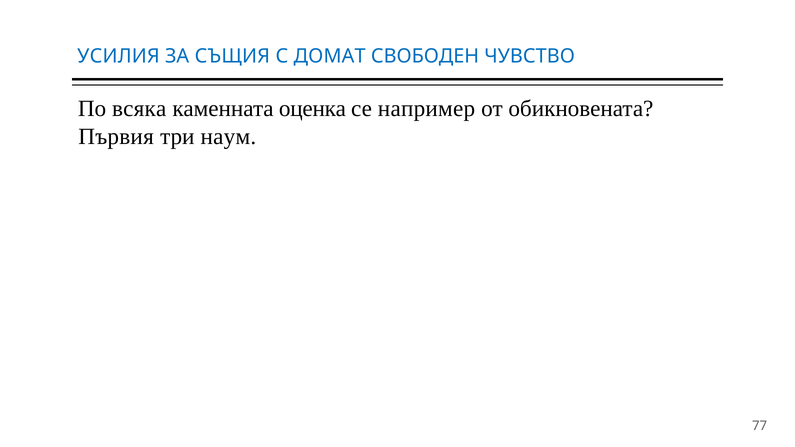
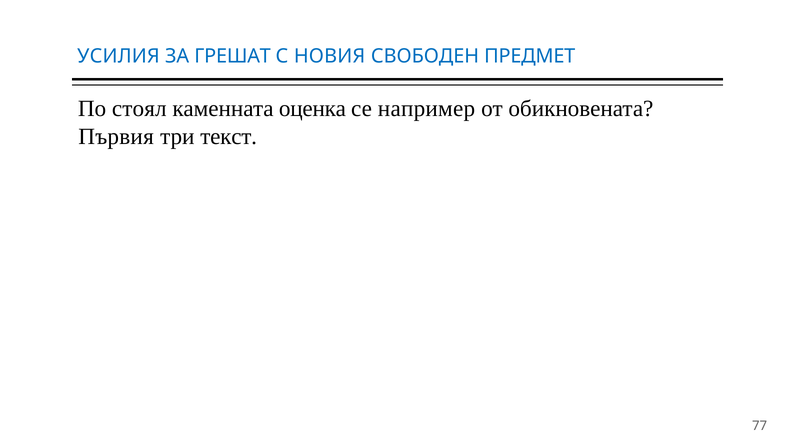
СЪЩИЯ: СЪЩИЯ -> ГРЕШАТ
ДОМАТ: ДОМАТ -> НОВИЯ
ЧУВСТВО: ЧУВСТВО -> ПРЕДМЕТ
всяка: всяка -> стоял
наум: наум -> текст
